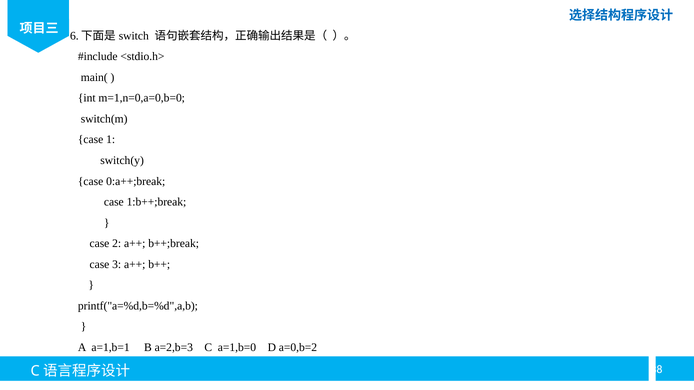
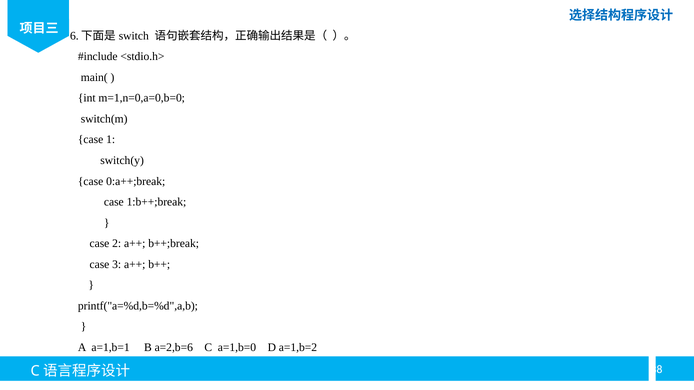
a=2,b=3: a=2,b=3 -> a=2,b=6
a=0,b=2: a=0,b=2 -> a=1,b=2
